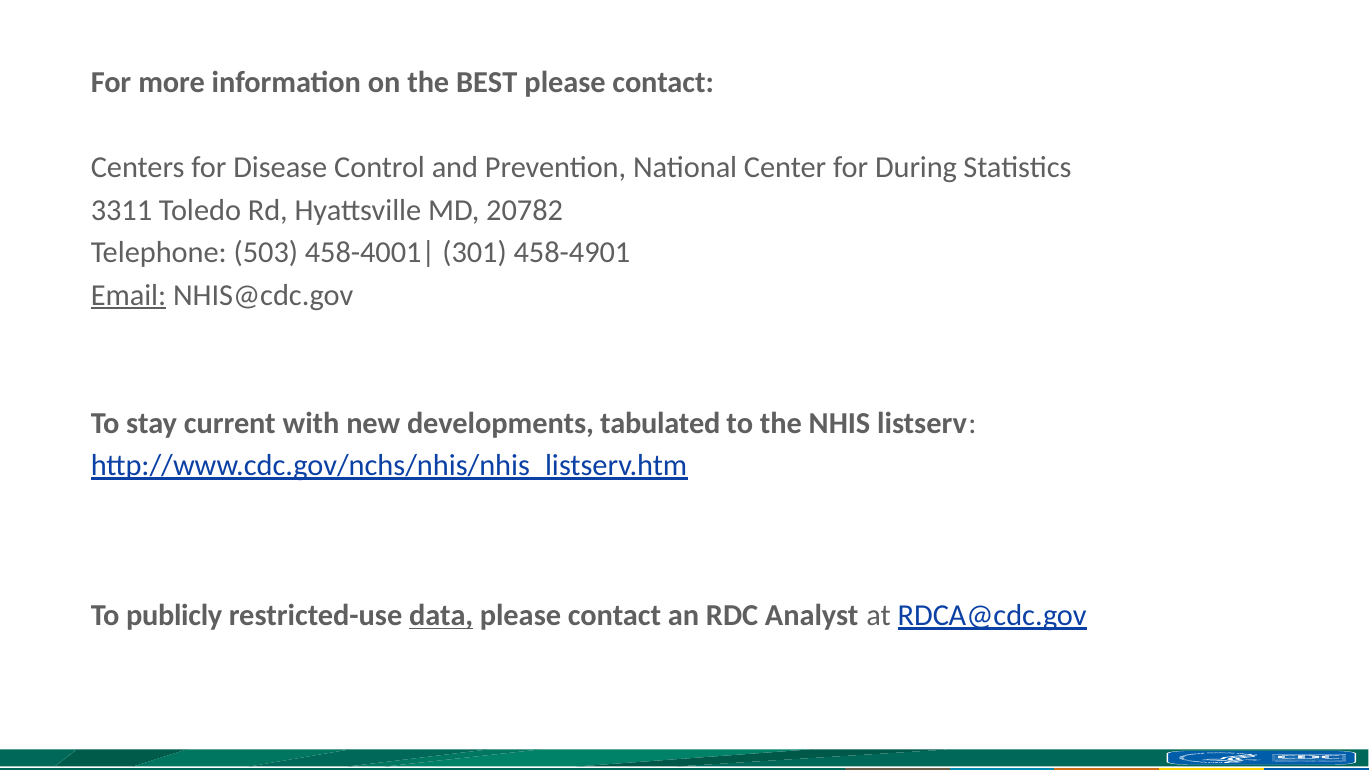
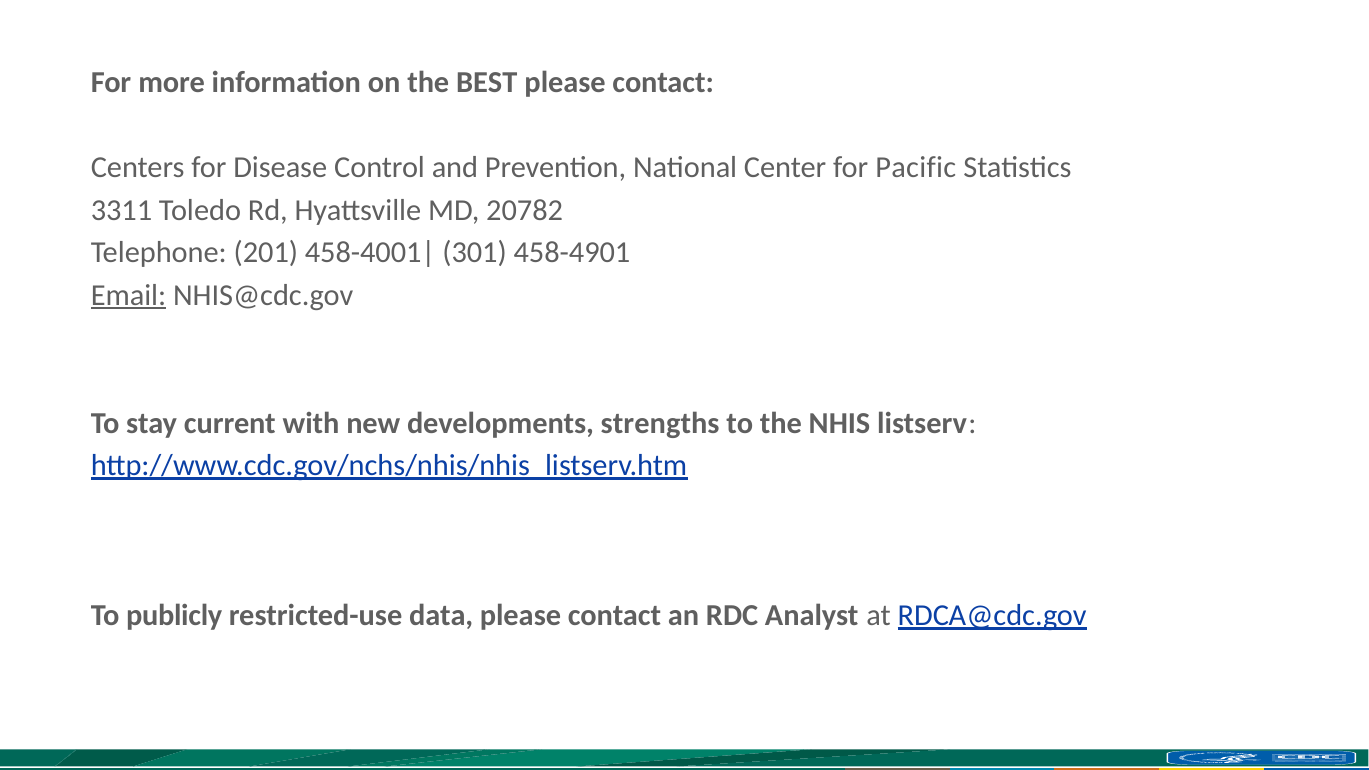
During: During -> Pacific
503: 503 -> 201
tabulated: tabulated -> strengths
data underline: present -> none
